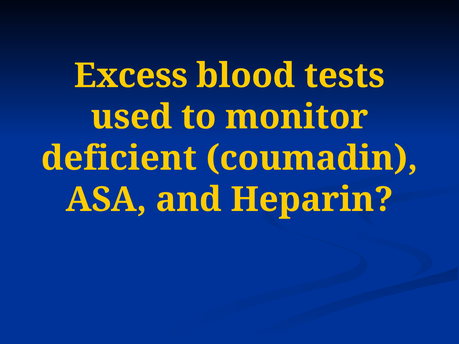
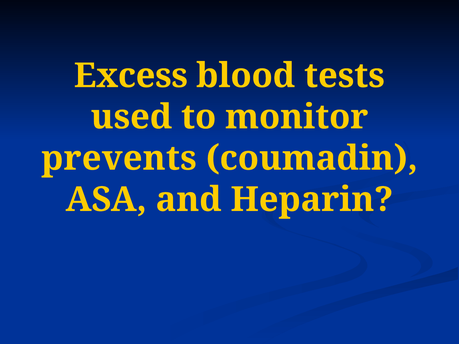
deficient: deficient -> prevents
